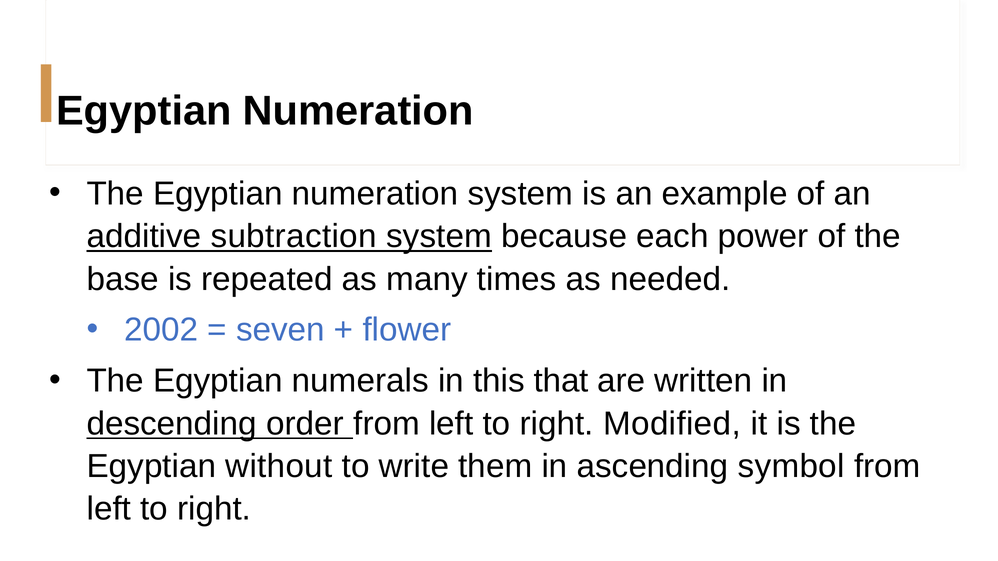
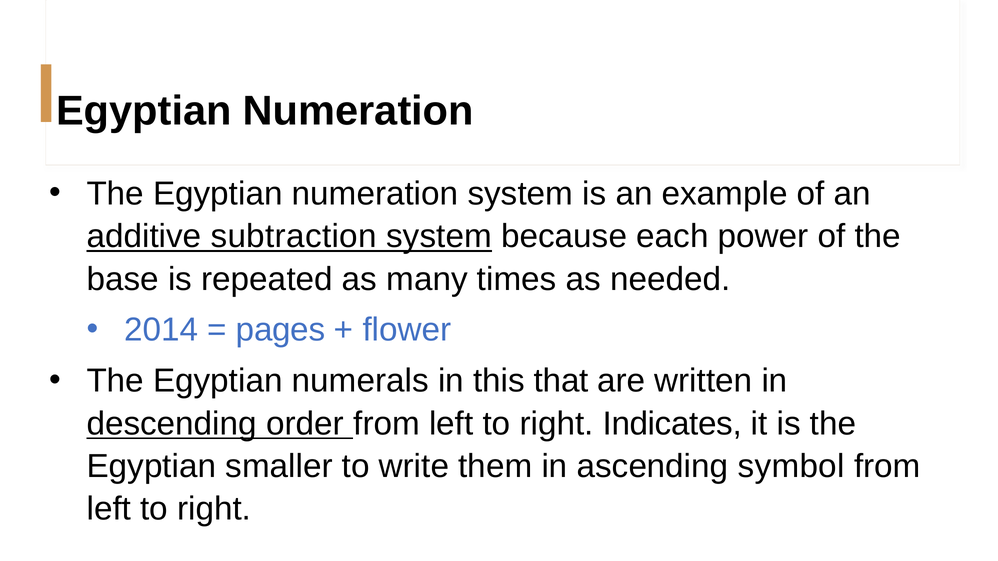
2002: 2002 -> 2014
seven: seven -> pages
Modified: Modified -> Indicates
without: without -> smaller
